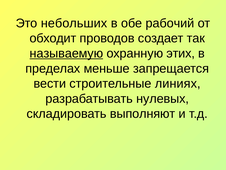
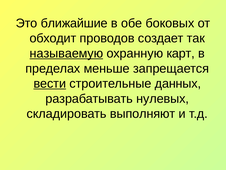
небольших: небольших -> ближайшие
рабочий: рабочий -> боковых
этих: этих -> карт
вести underline: none -> present
линиях: линиях -> данных
